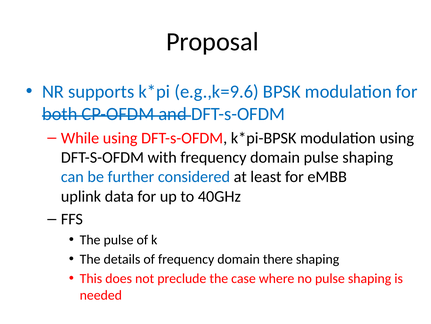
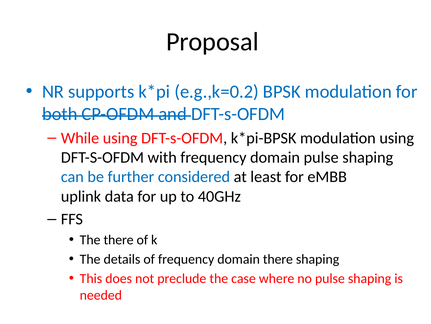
e.g.,k=9.6: e.g.,k=9.6 -> e.g.,k=0.2
The pulse: pulse -> there
